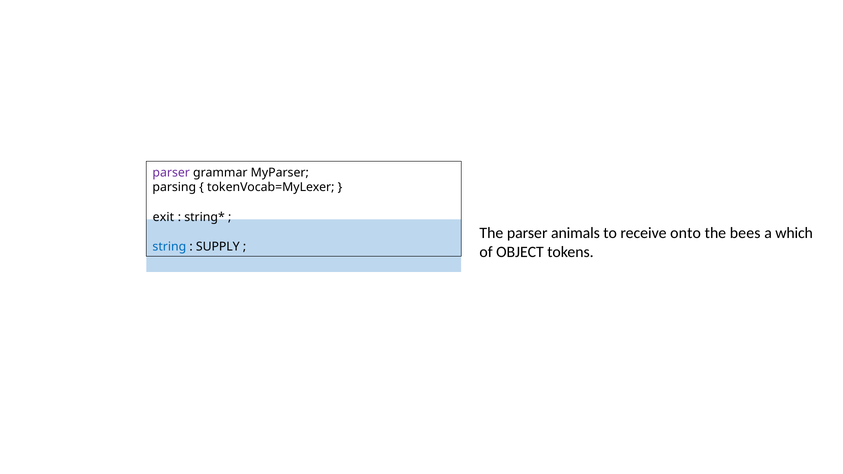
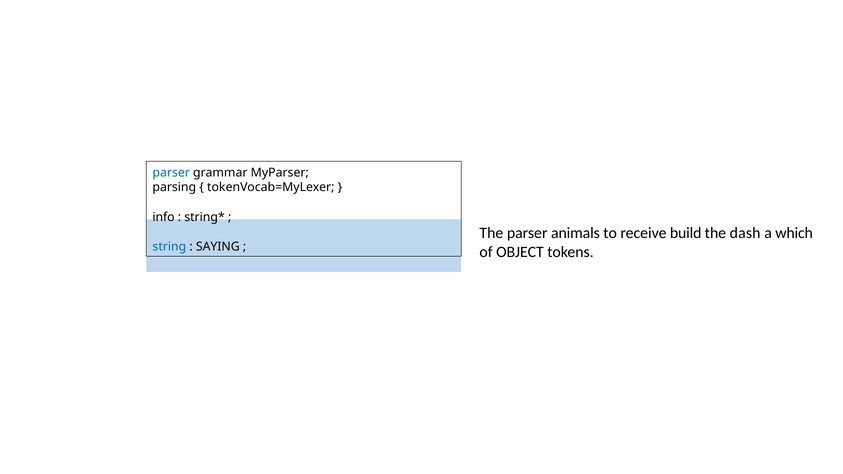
parser at (171, 173) colour: purple -> blue
exit: exit -> info
onto: onto -> build
bees: bees -> dash
SUPPLY: SUPPLY -> SAYING
